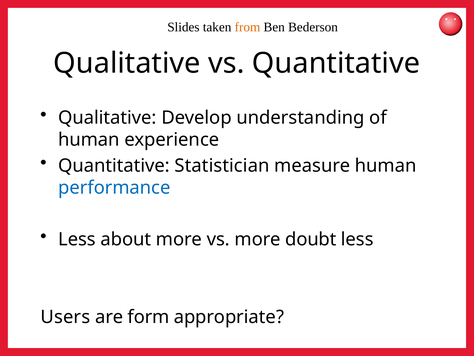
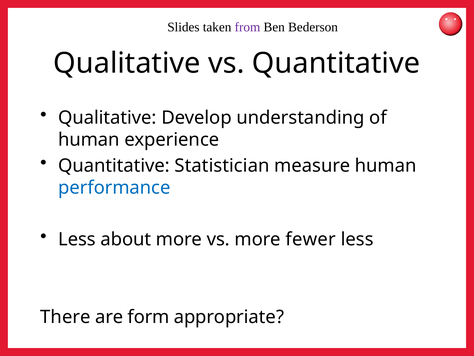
from colour: orange -> purple
doubt: doubt -> fewer
Users: Users -> There
